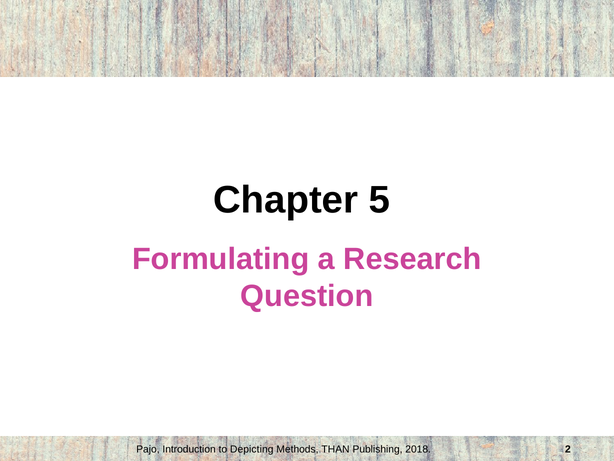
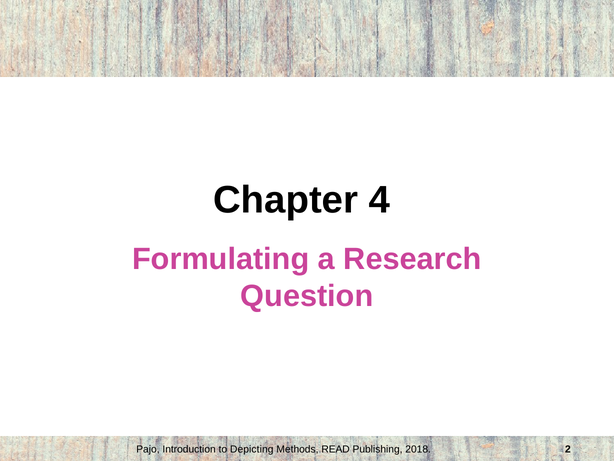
5: 5 -> 4
THAN: THAN -> READ
